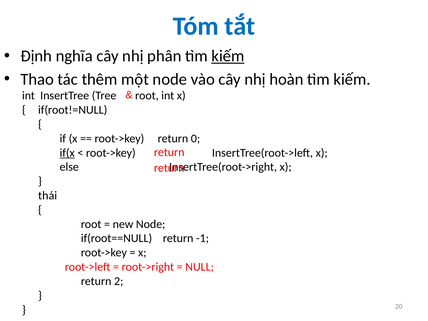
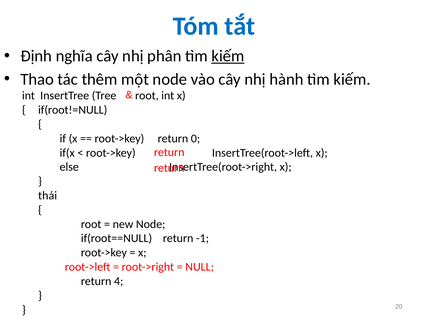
hoàn: hoàn -> hành
if(x underline: present -> none
2: 2 -> 4
